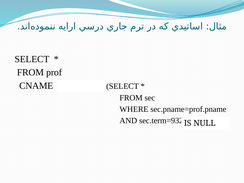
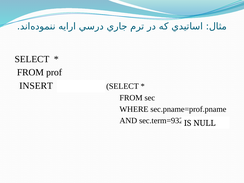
CNAME: CNAME -> INSERT
